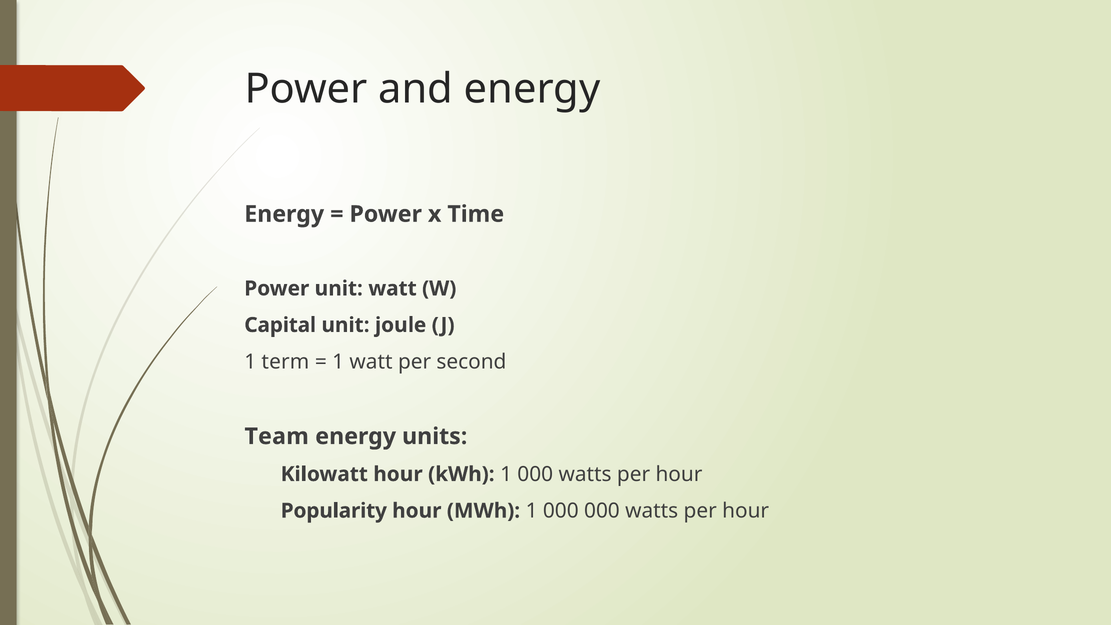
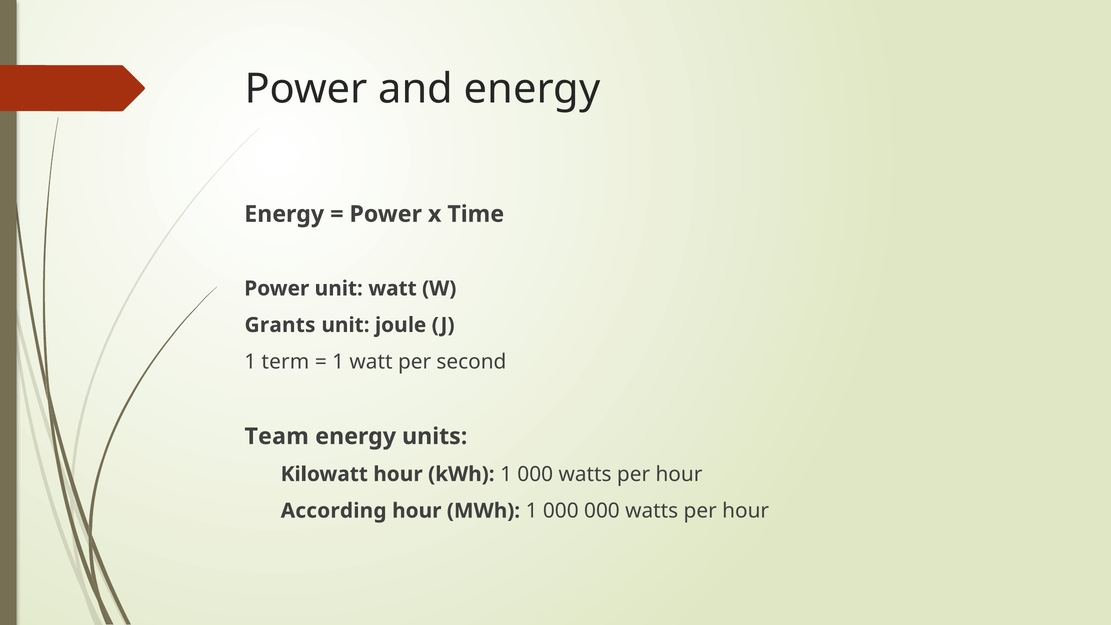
Capital: Capital -> Grants
Popularity: Popularity -> According
